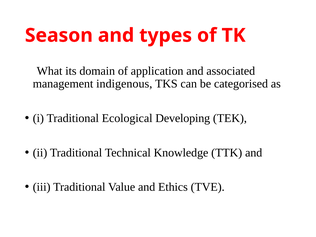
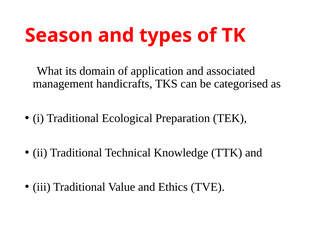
indigenous: indigenous -> handicrafts
Developing: Developing -> Preparation
